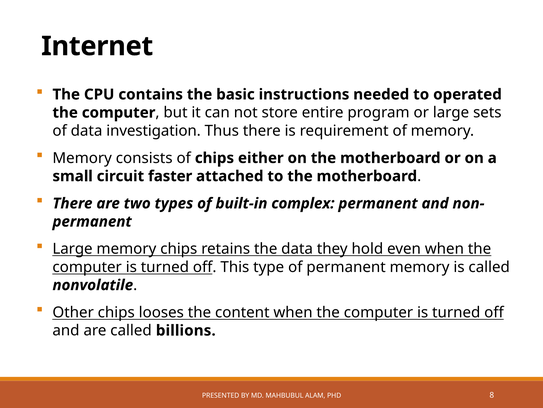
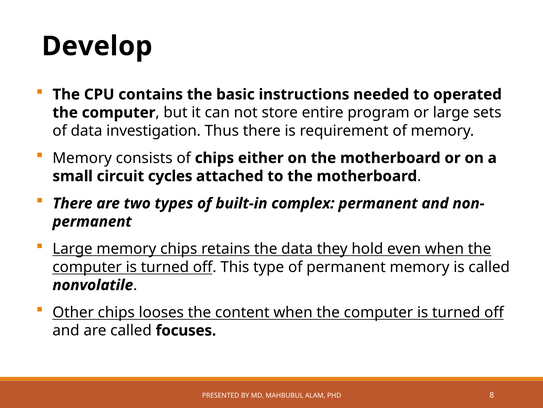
Internet: Internet -> Develop
faster: faster -> cycles
billions: billions -> focuses
